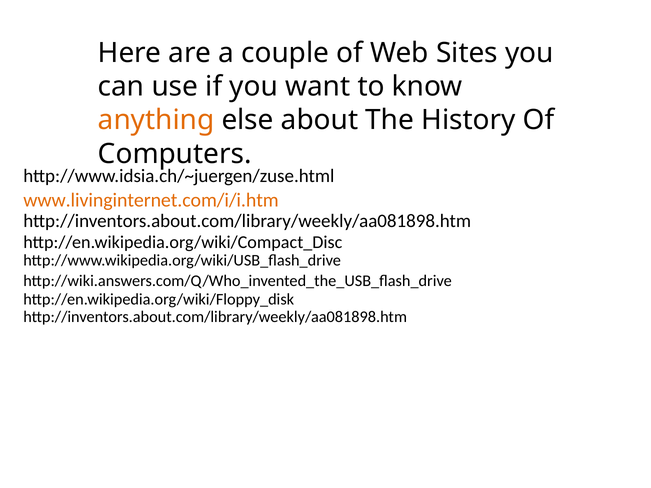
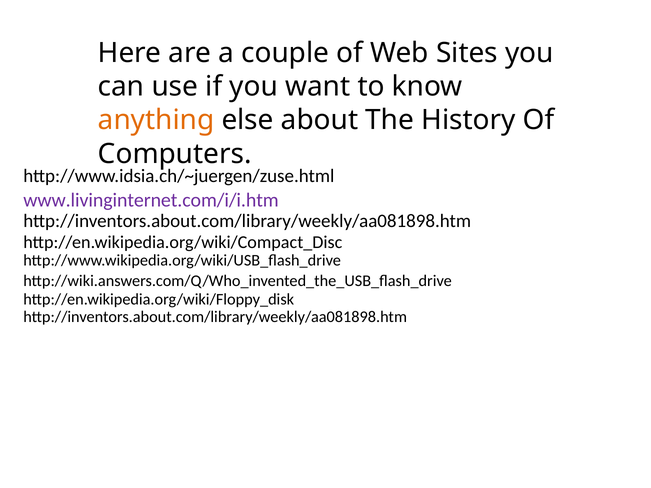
www.livinginternet.com/i/i.htm colour: orange -> purple
